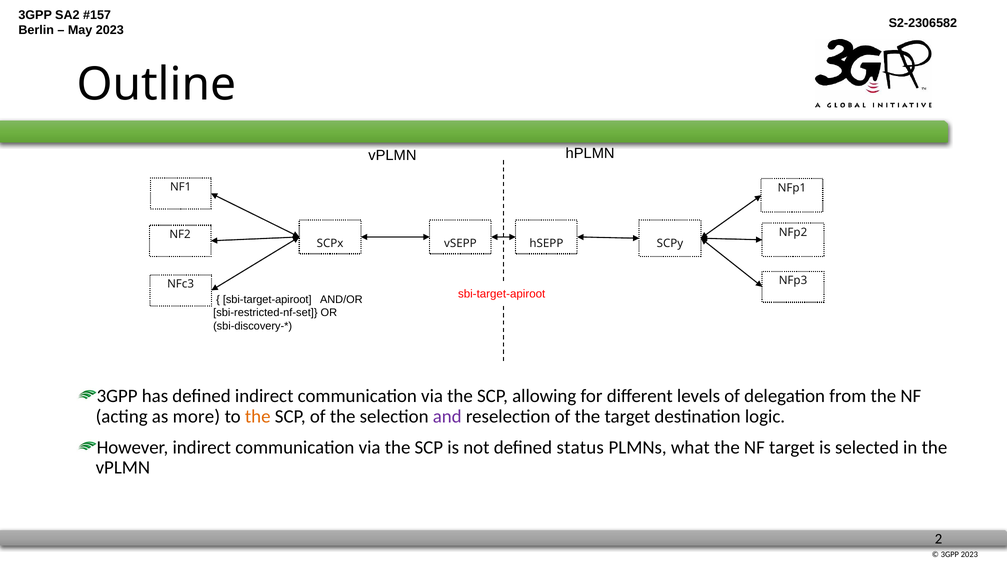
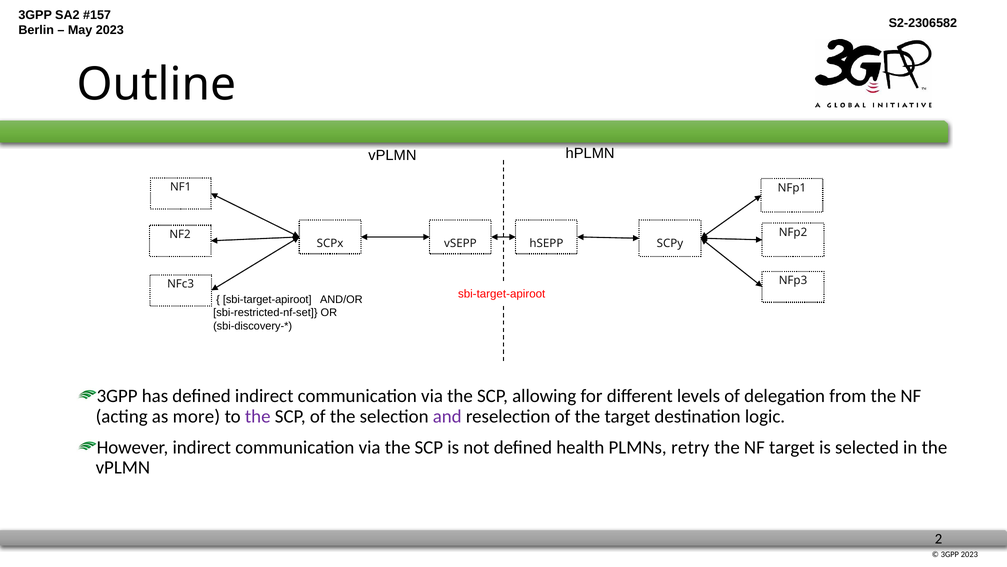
the at (258, 416) colour: orange -> purple
status: status -> health
what: what -> retry
